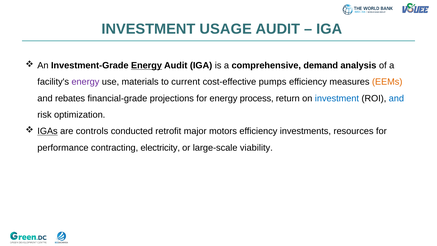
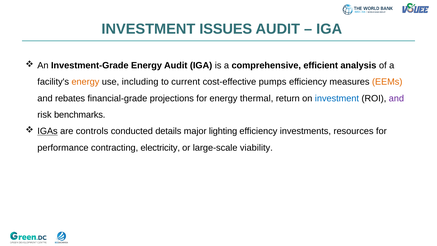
USAGE: USAGE -> ISSUES
Energy at (146, 65) underline: present -> none
demand: demand -> efficient
energy at (85, 82) colour: purple -> orange
materials: materials -> including
process: process -> thermal
and at (396, 98) colour: blue -> purple
optimization: optimization -> benchmarks
retrofit: retrofit -> details
motors: motors -> lighting
